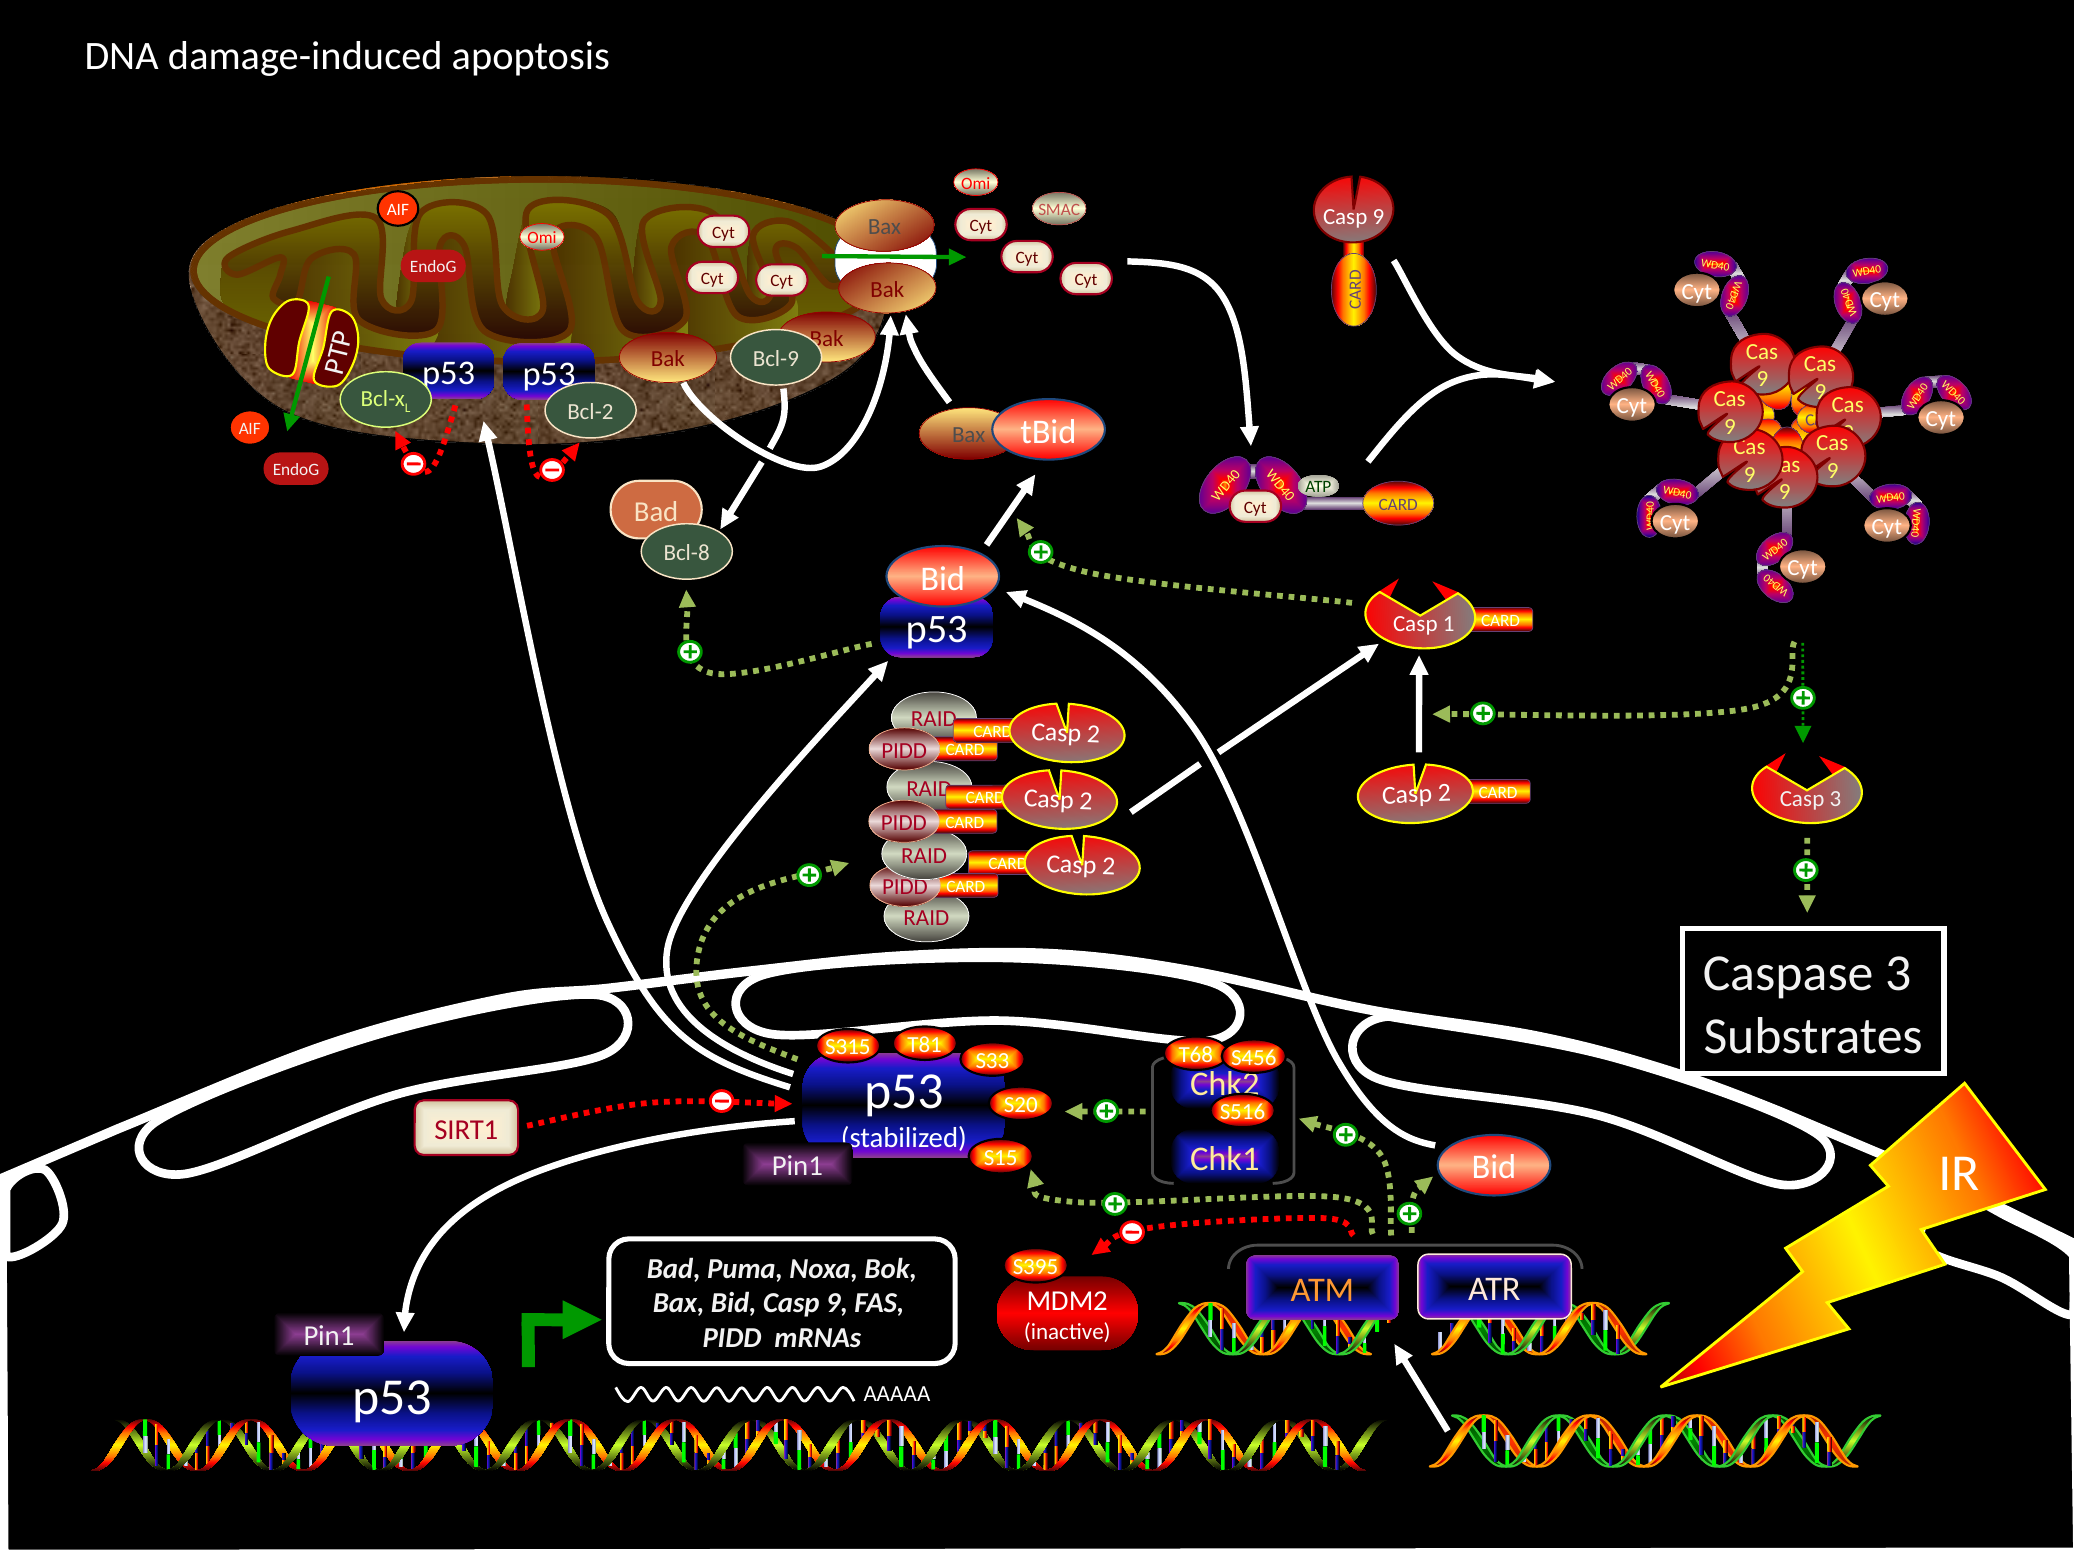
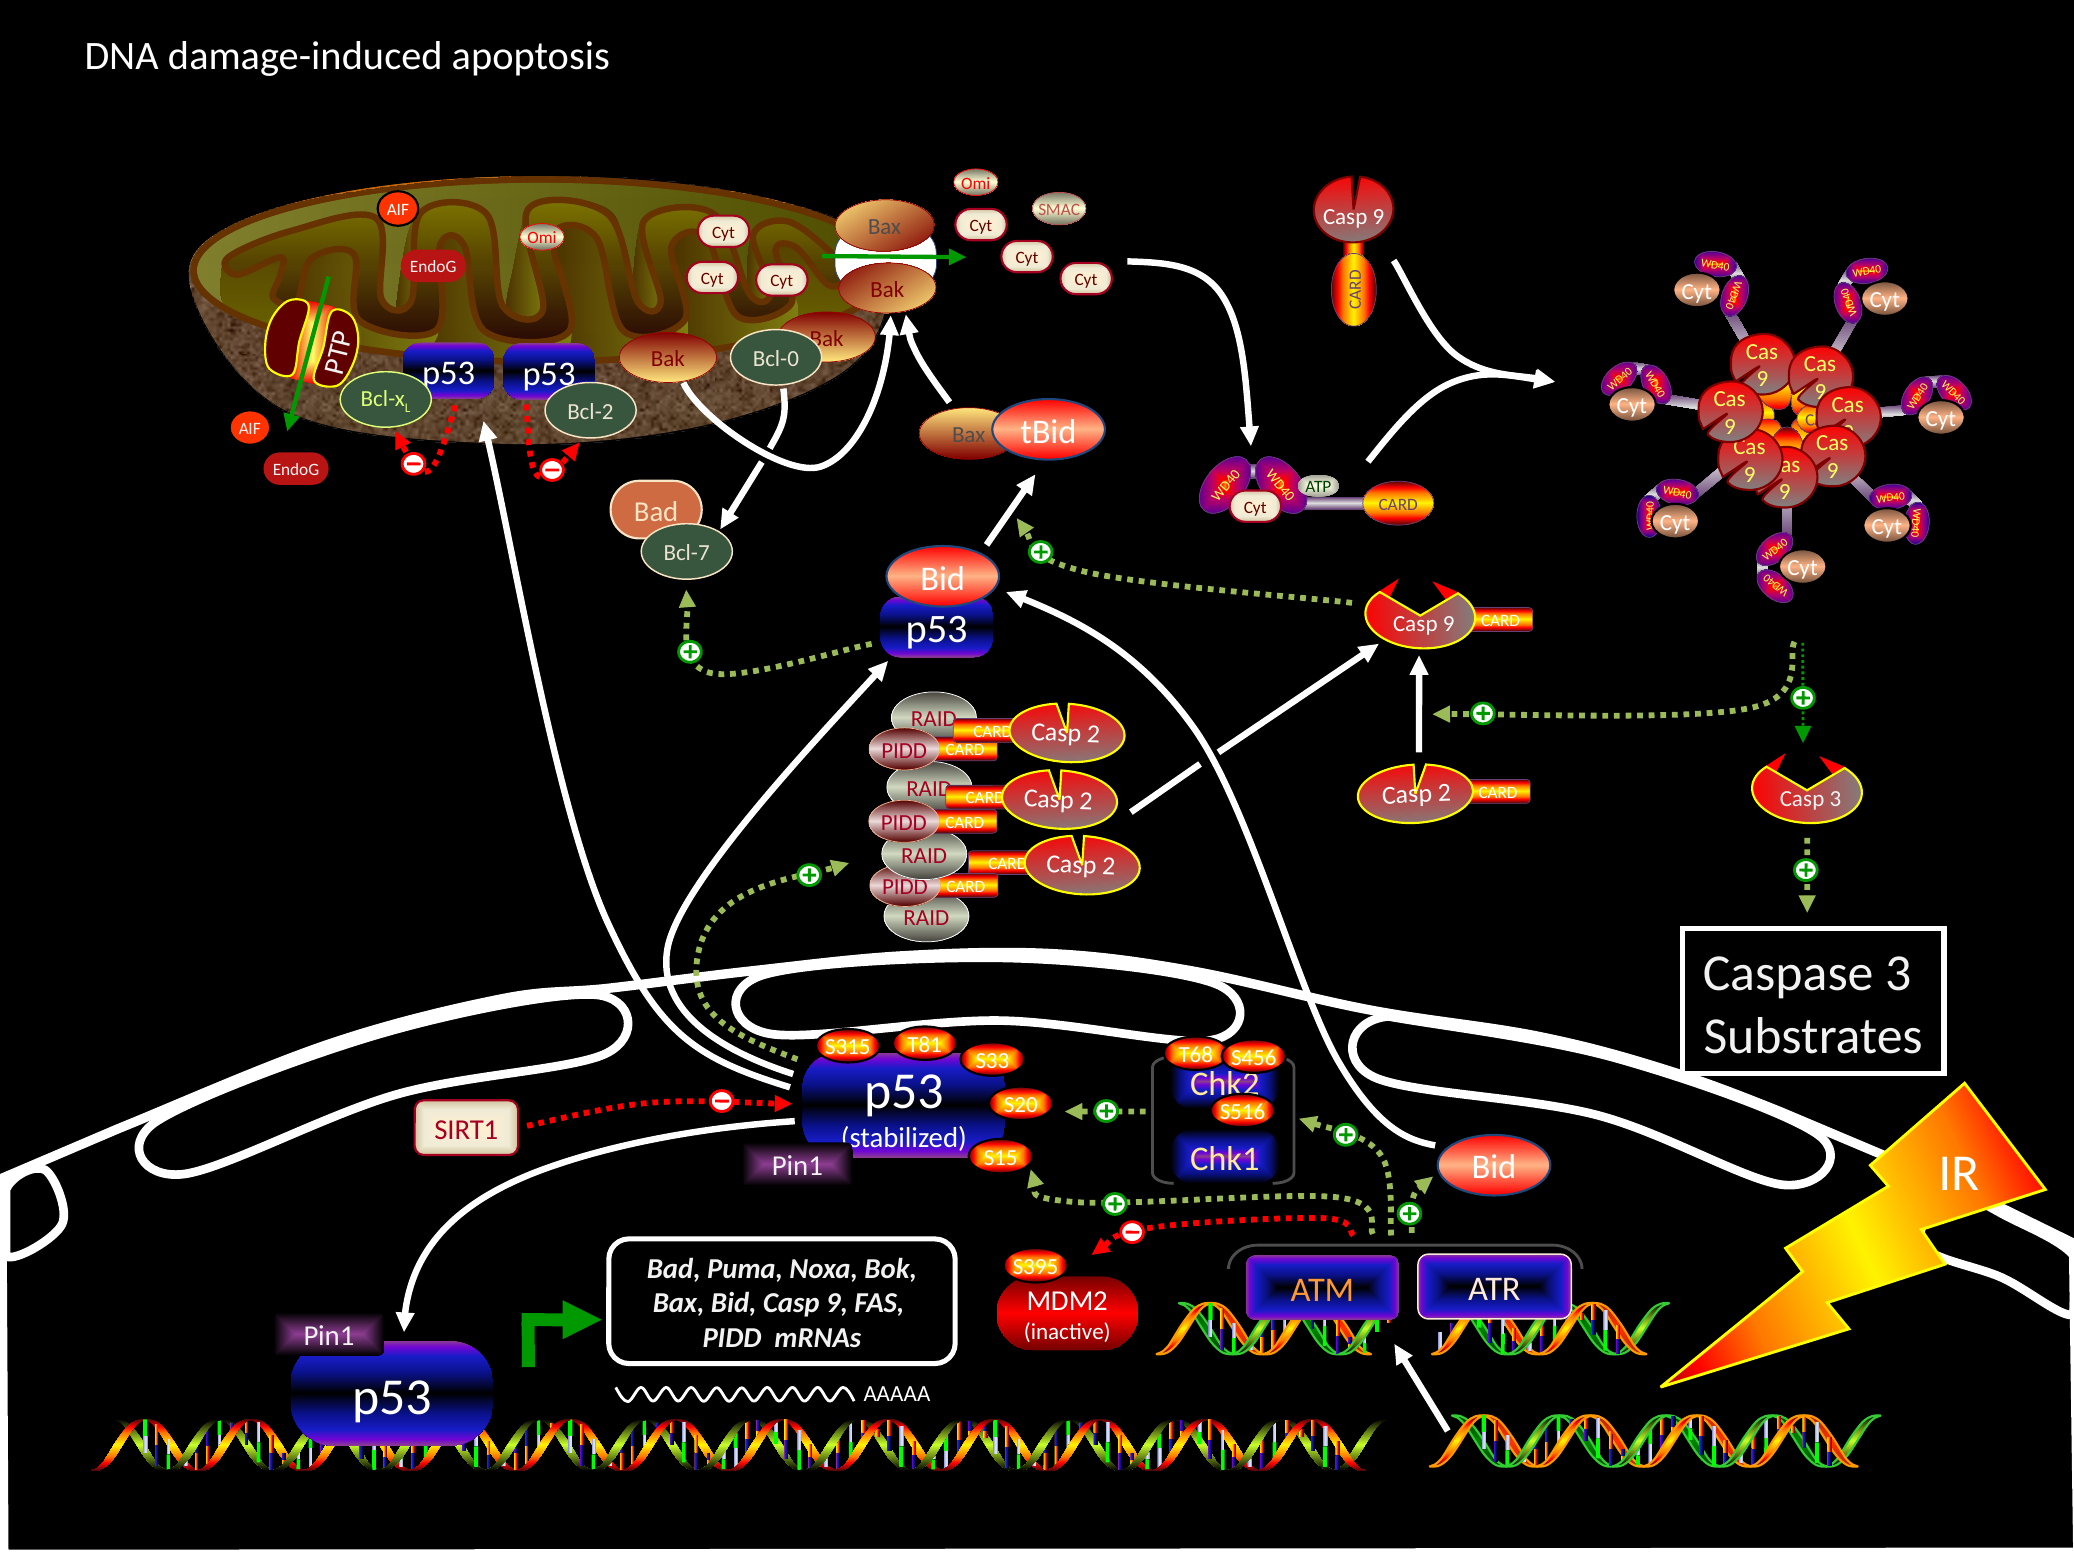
Bcl-9: Bcl-9 -> Bcl-0
Bcl-8: Bcl-8 -> Bcl-7
1 at (1449, 624): 1 -> 9
